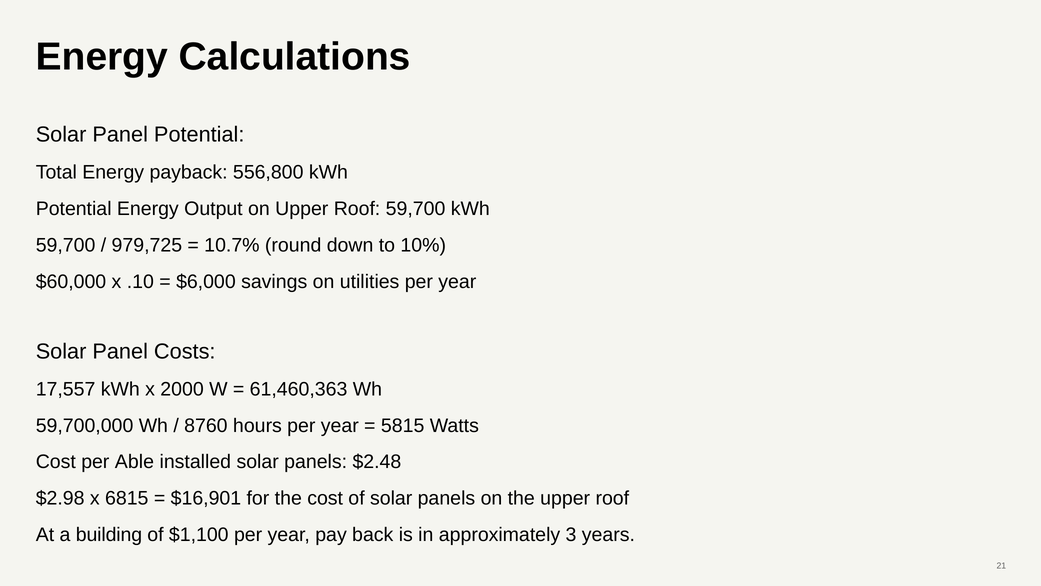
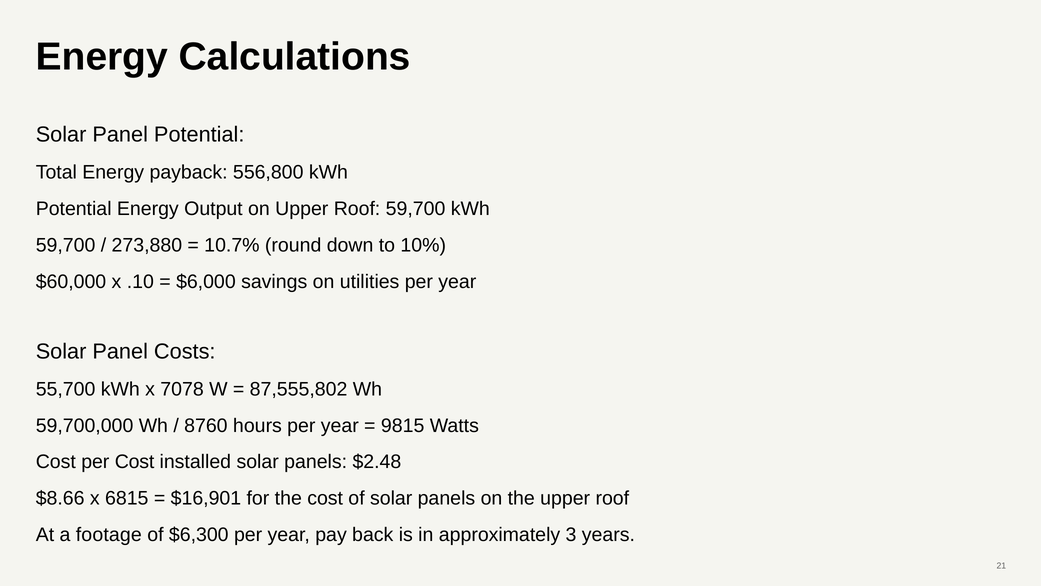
979,725: 979,725 -> 273,880
17,557: 17,557 -> 55,700
2000: 2000 -> 7078
61,460,363: 61,460,363 -> 87,555,802
5815: 5815 -> 9815
per Able: Able -> Cost
$2.98: $2.98 -> $8.66
building: building -> footage
$1,100: $1,100 -> $6,300
